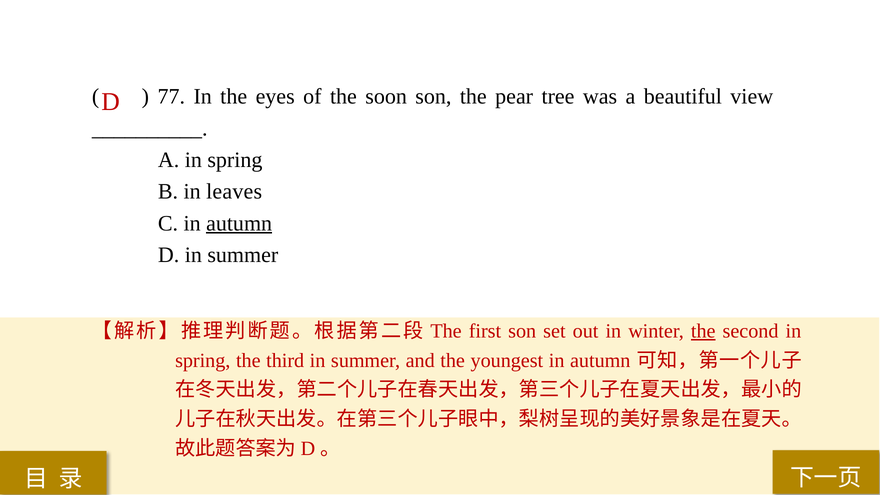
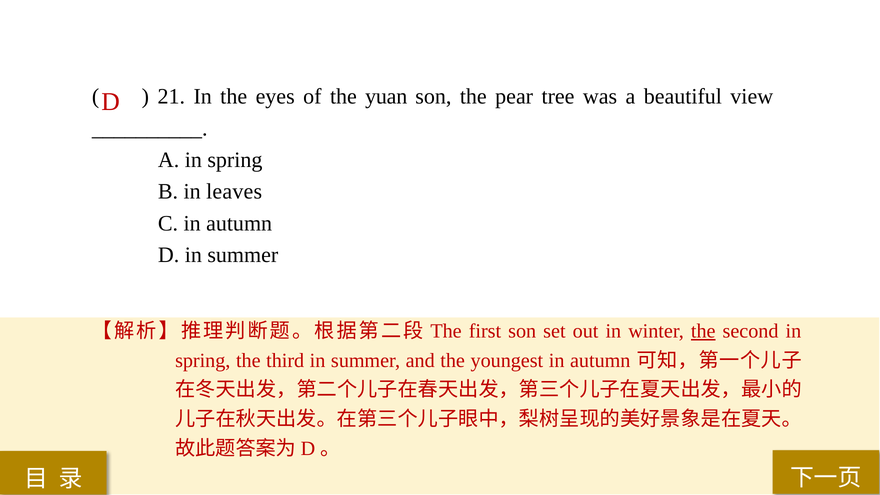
77: 77 -> 21
soon: soon -> yuan
autumn at (239, 223) underline: present -> none
